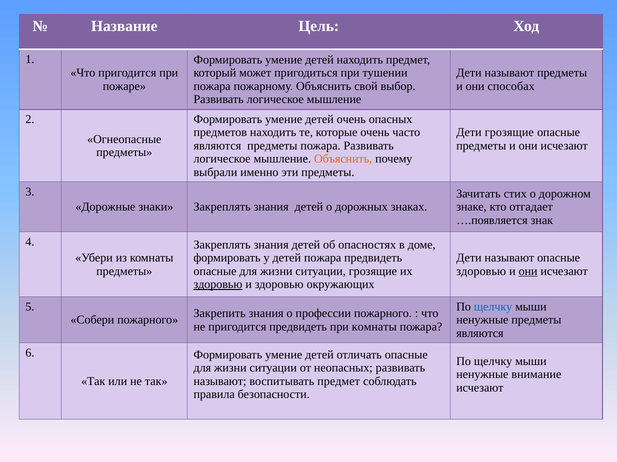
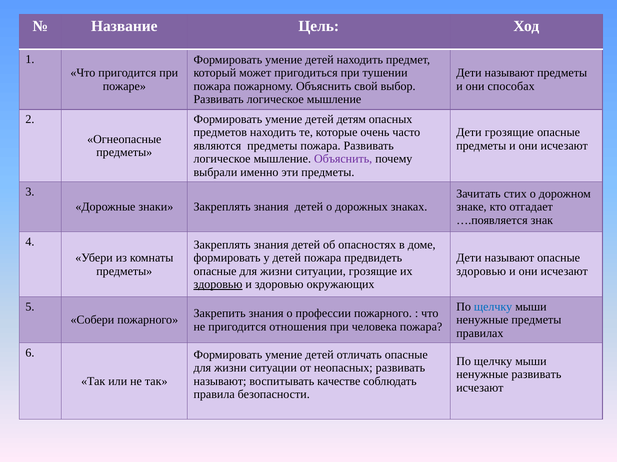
детей очень: очень -> детям
Объяснить at (343, 159) colour: orange -> purple
они at (528, 272) underline: present -> none
пригодится предвидеть: предвидеть -> отношения
при комнаты: комнаты -> человека
являются at (480, 334): являются -> правилах
ненужные внимание: внимание -> развивать
воспитывать предмет: предмет -> качестве
